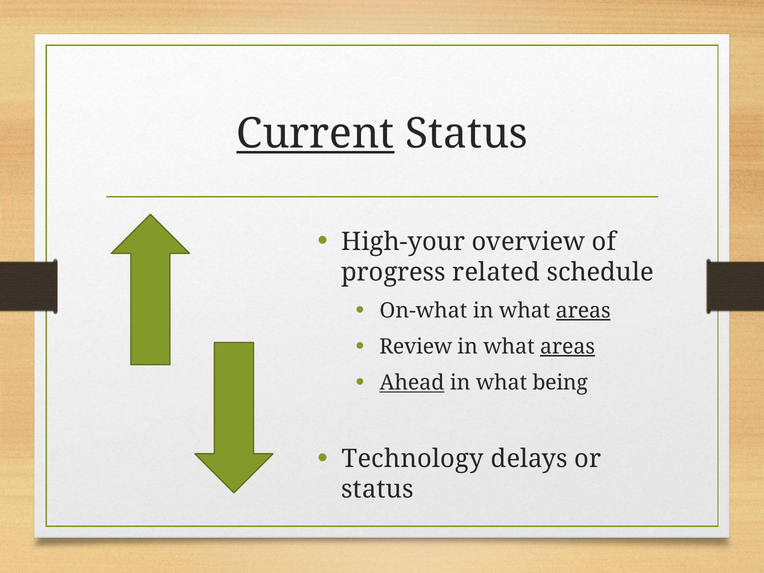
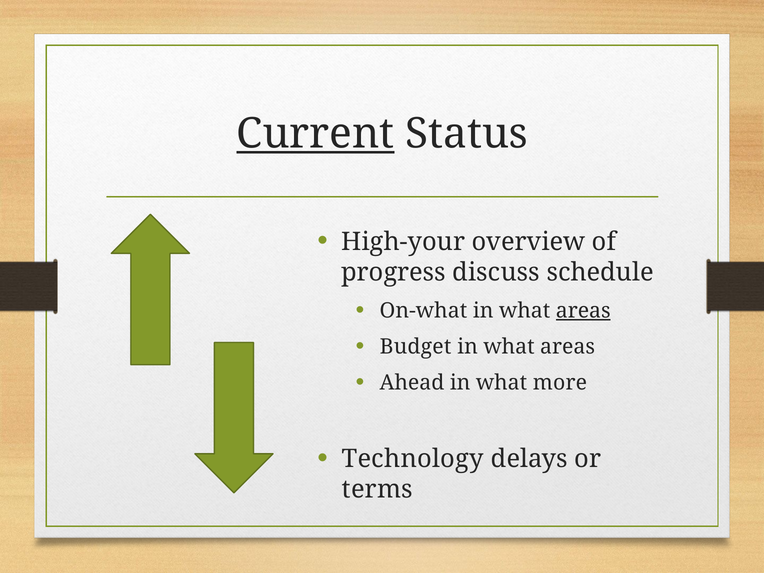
related: related -> discuss
Review: Review -> Budget
areas at (568, 347) underline: present -> none
Ahead underline: present -> none
being: being -> more
status at (377, 489): status -> terms
